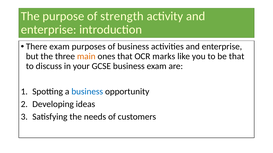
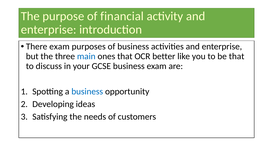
strength: strength -> financial
main colour: orange -> blue
marks: marks -> better
